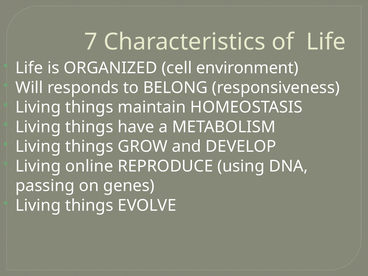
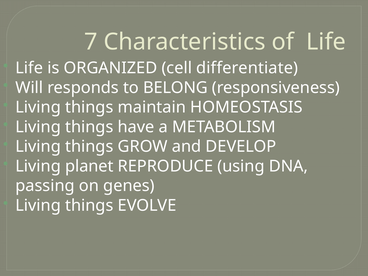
environment: environment -> differentiate
online: online -> planet
